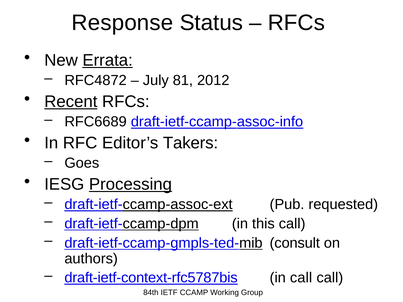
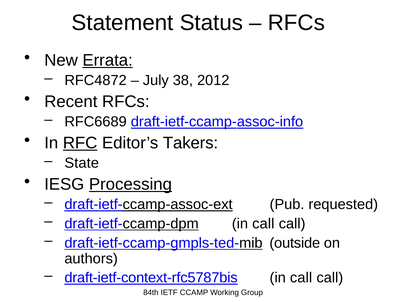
Response: Response -> Statement
81: 81 -> 38
Recent underline: present -> none
RFC underline: none -> present
Goes: Goes -> State
draft-ietf-ccamp-dpm in this: this -> call
consult: consult -> outside
